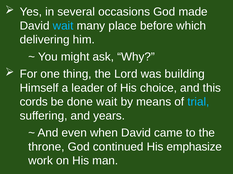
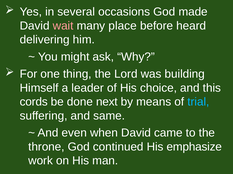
wait at (63, 26) colour: light blue -> pink
which: which -> heard
done wait: wait -> next
years: years -> same
